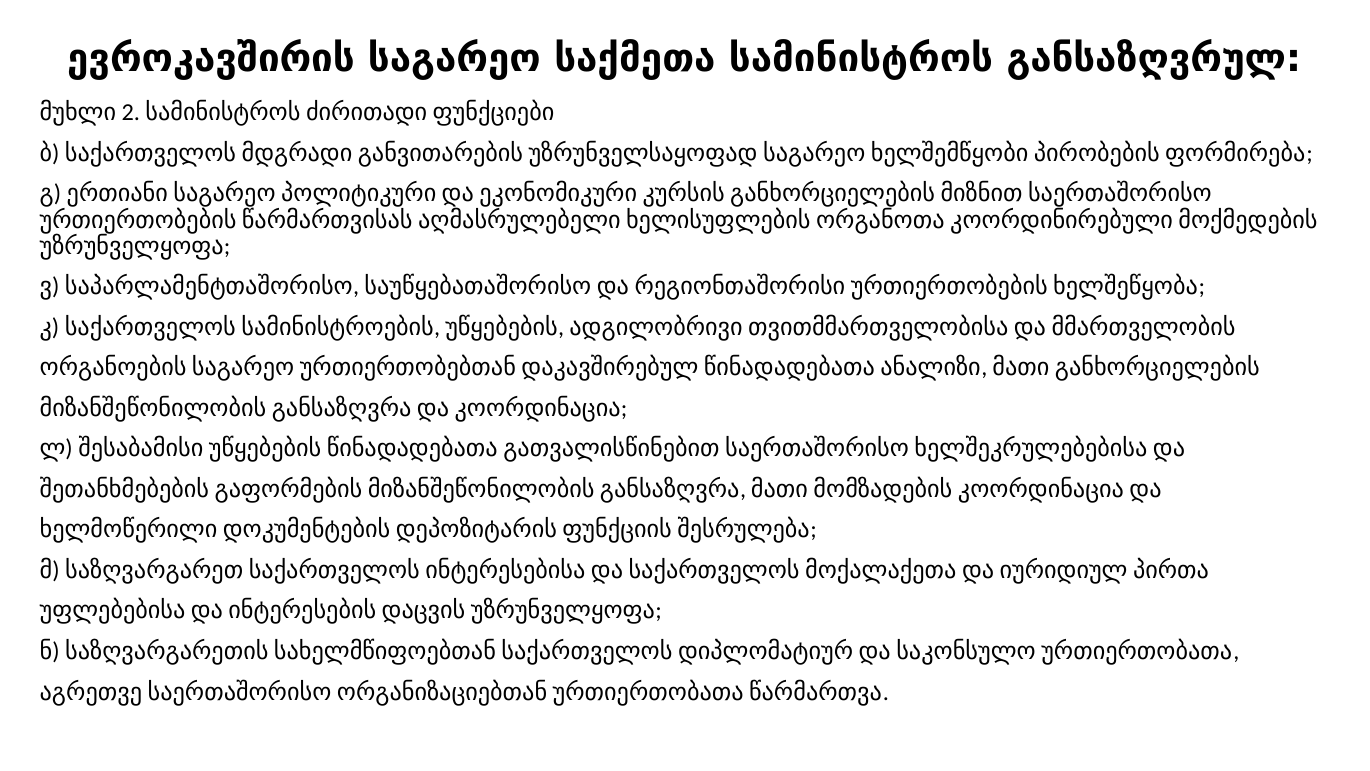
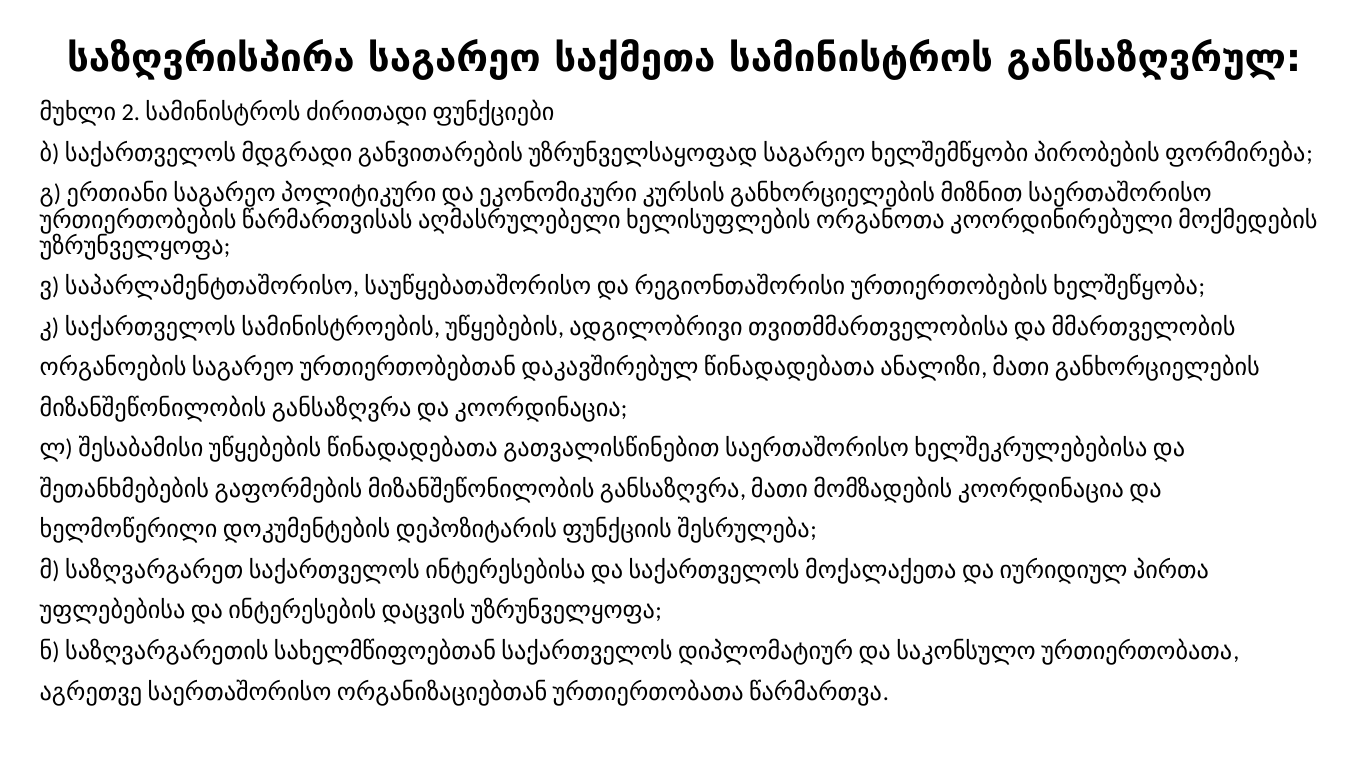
ევროკავშირის: ევროკავშირის -> საზღვრისპირა
